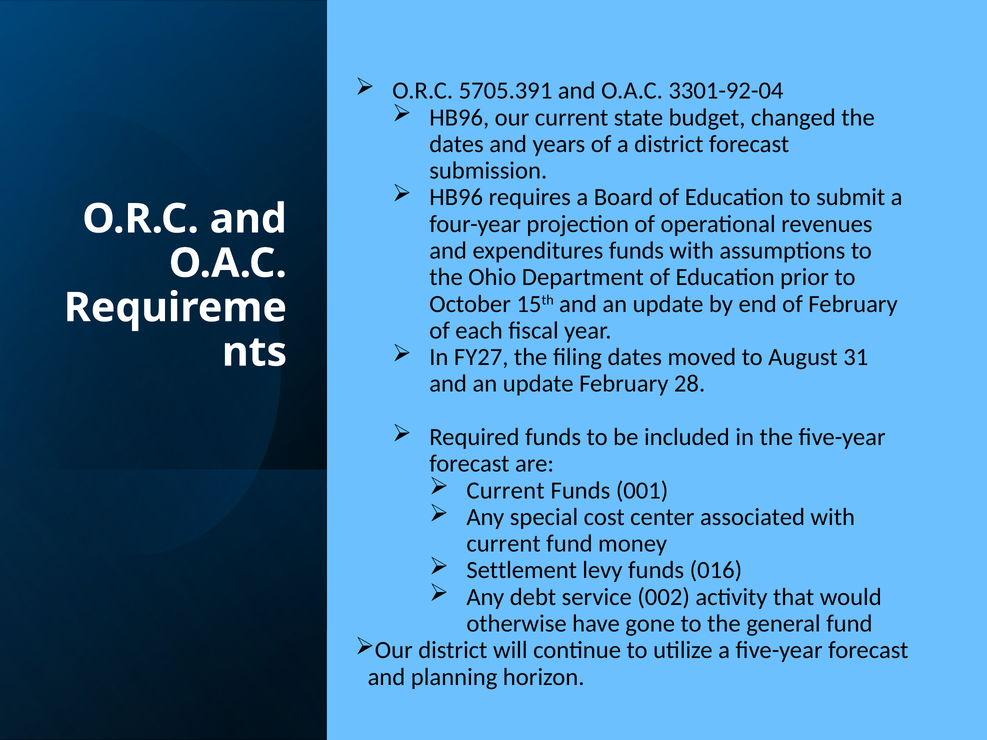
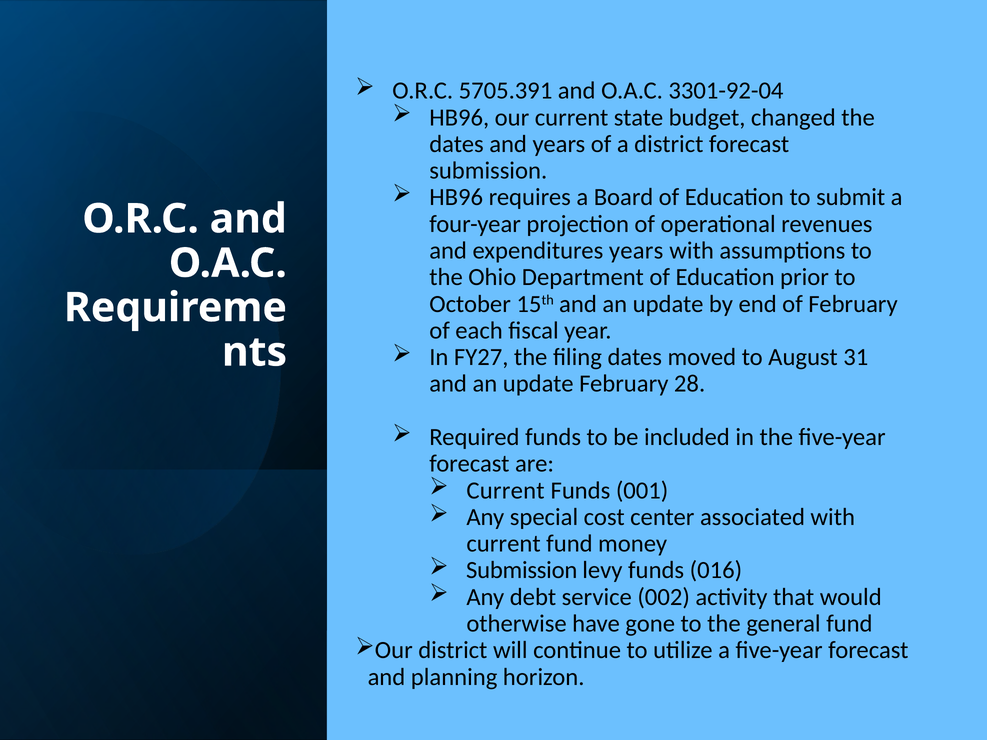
expenditures funds: funds -> years
Settlement at (522, 571): Settlement -> Submission
